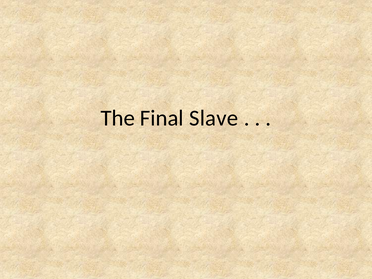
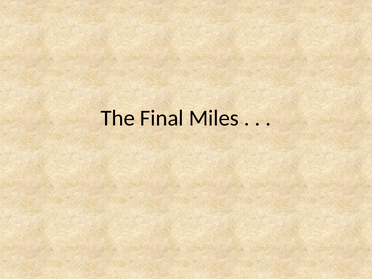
Slave: Slave -> Miles
